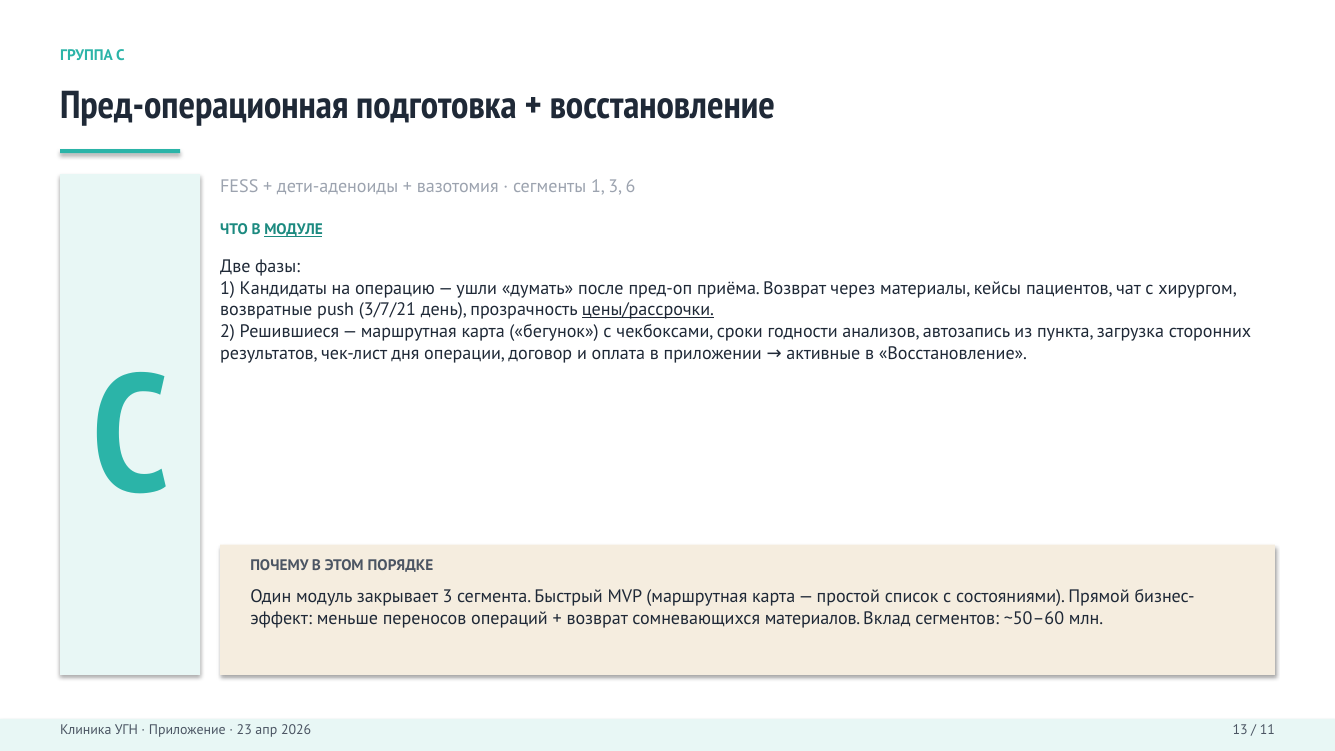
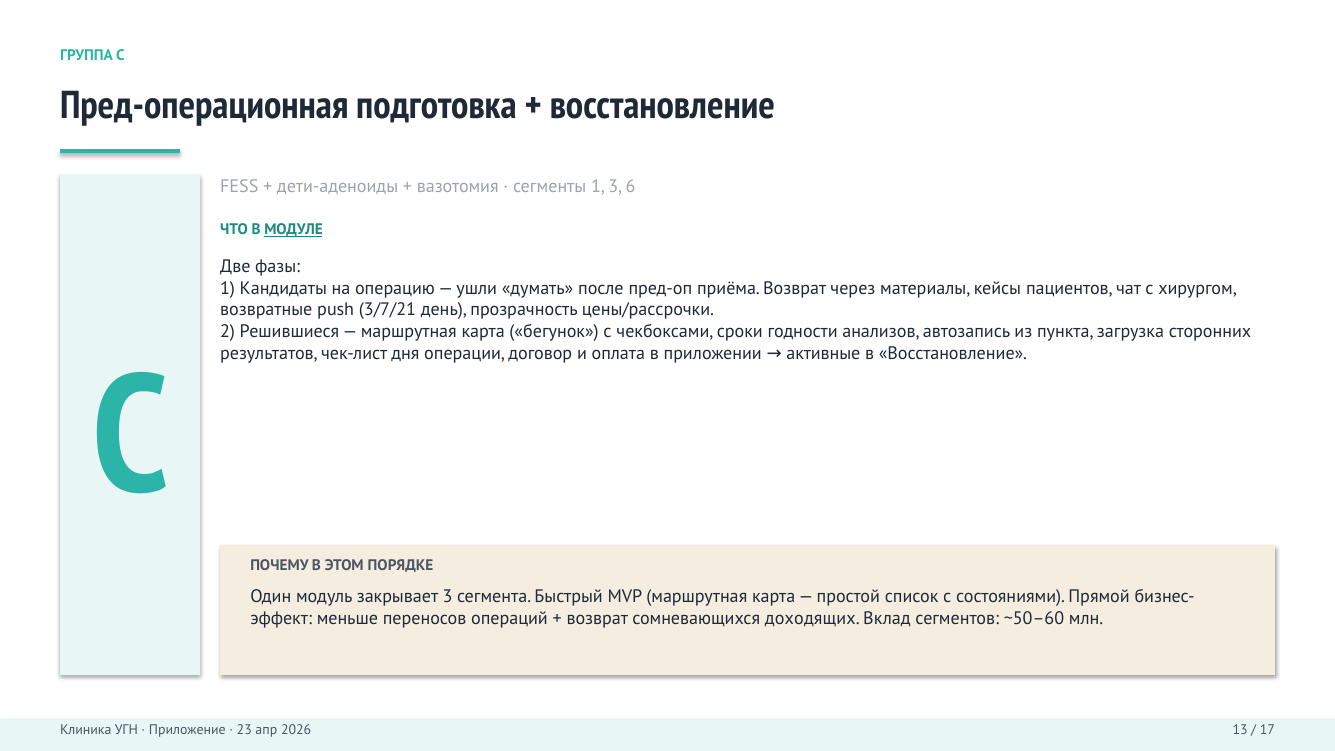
цены/рассрочки underline: present -> none
материалов: материалов -> доходящих
11: 11 -> 17
